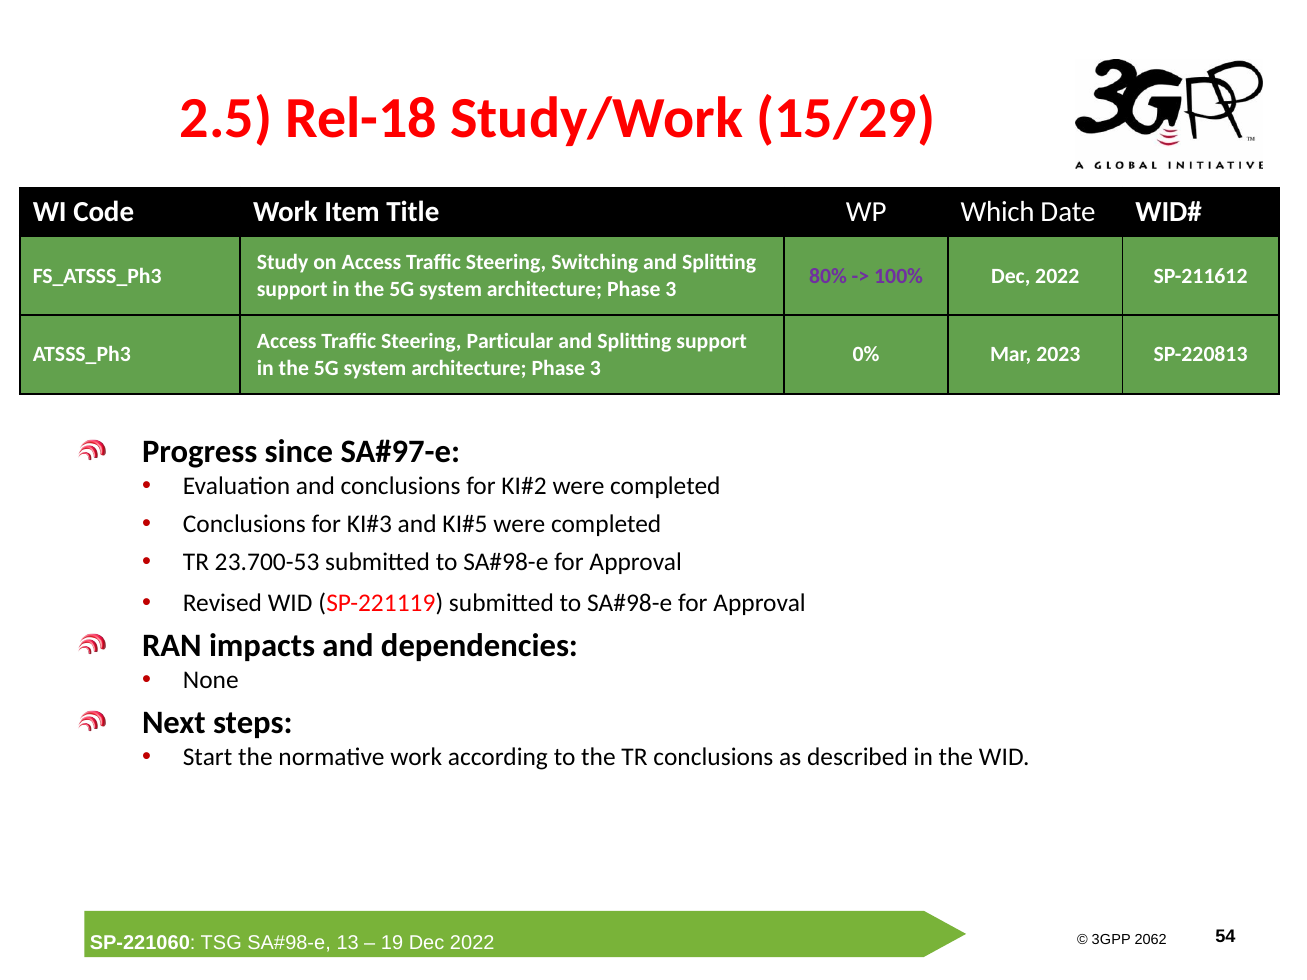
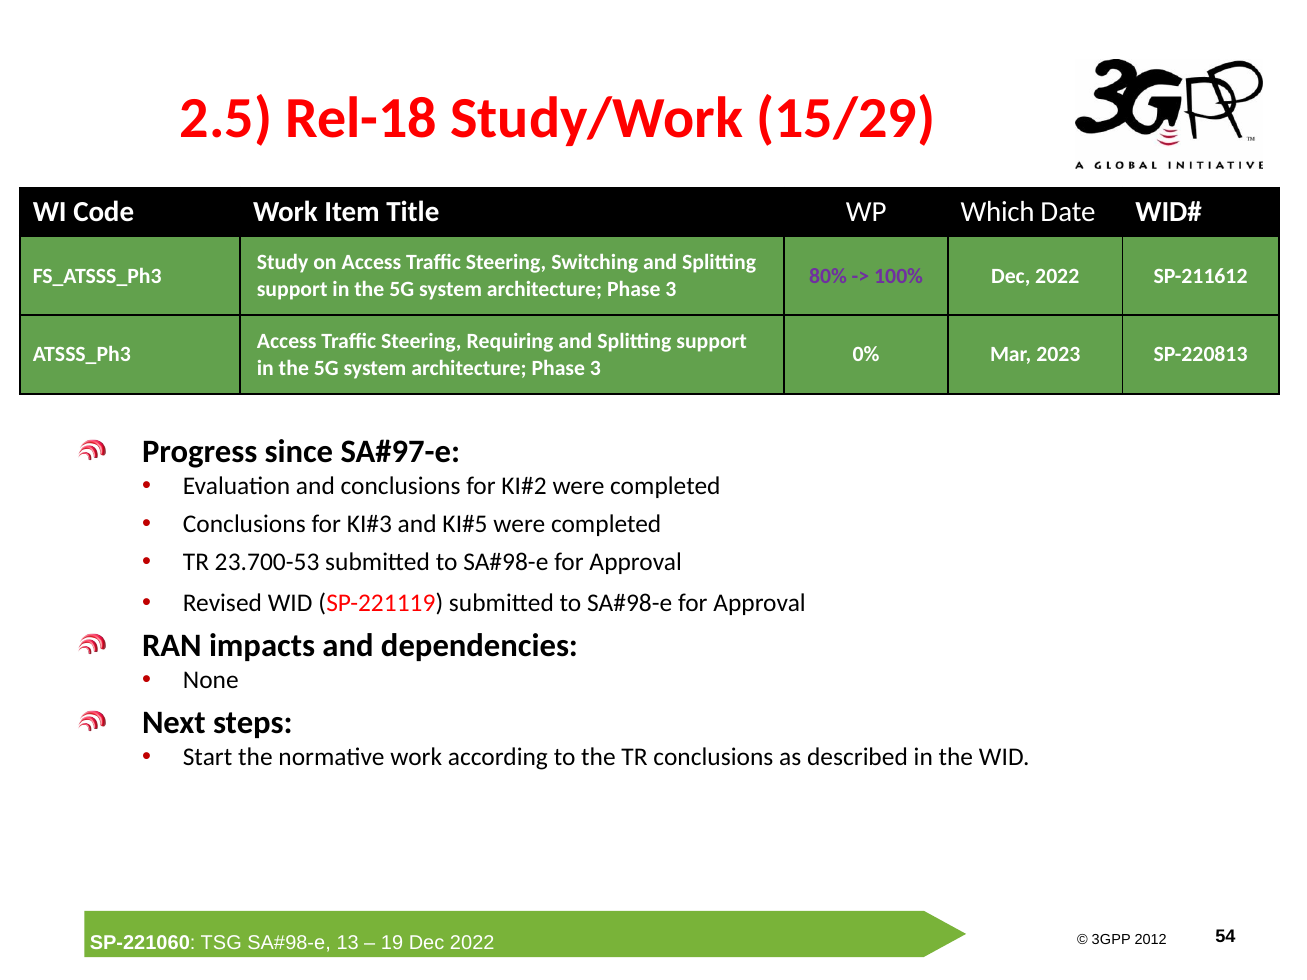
Particular: Particular -> Requiring
2062 at (1151, 940): 2062 -> 2012
